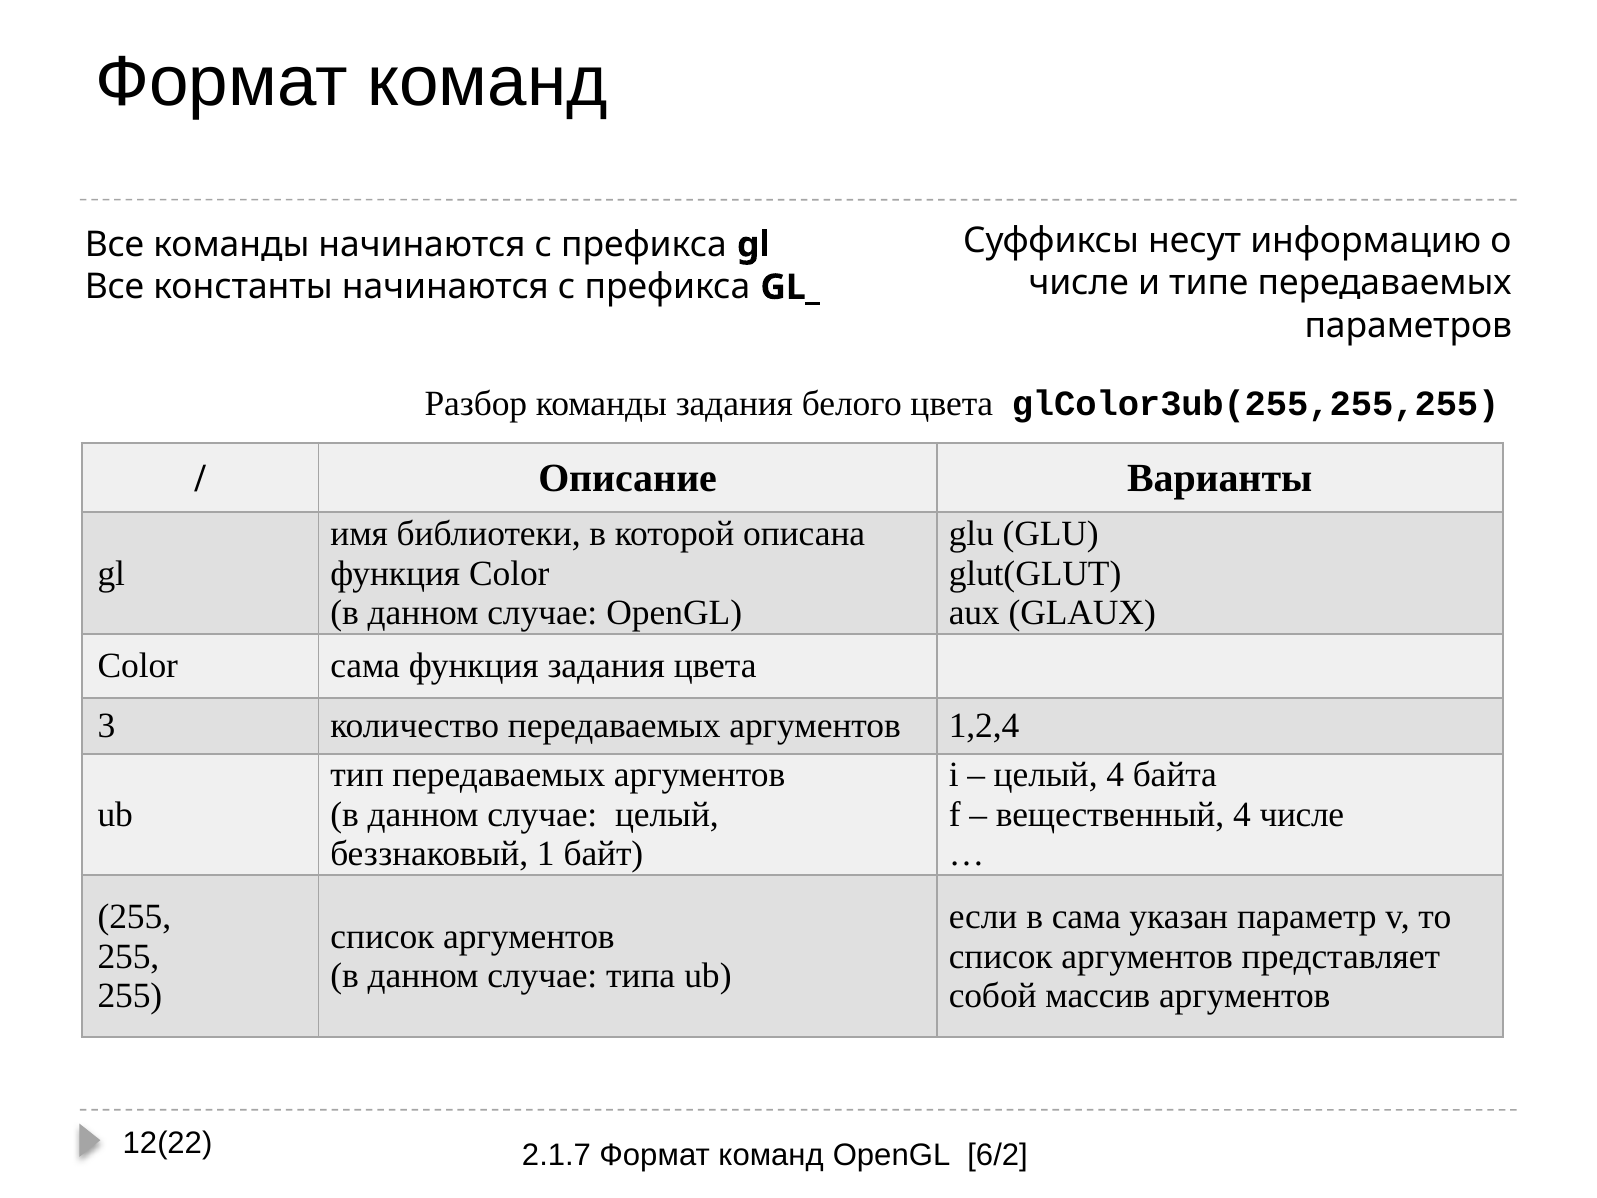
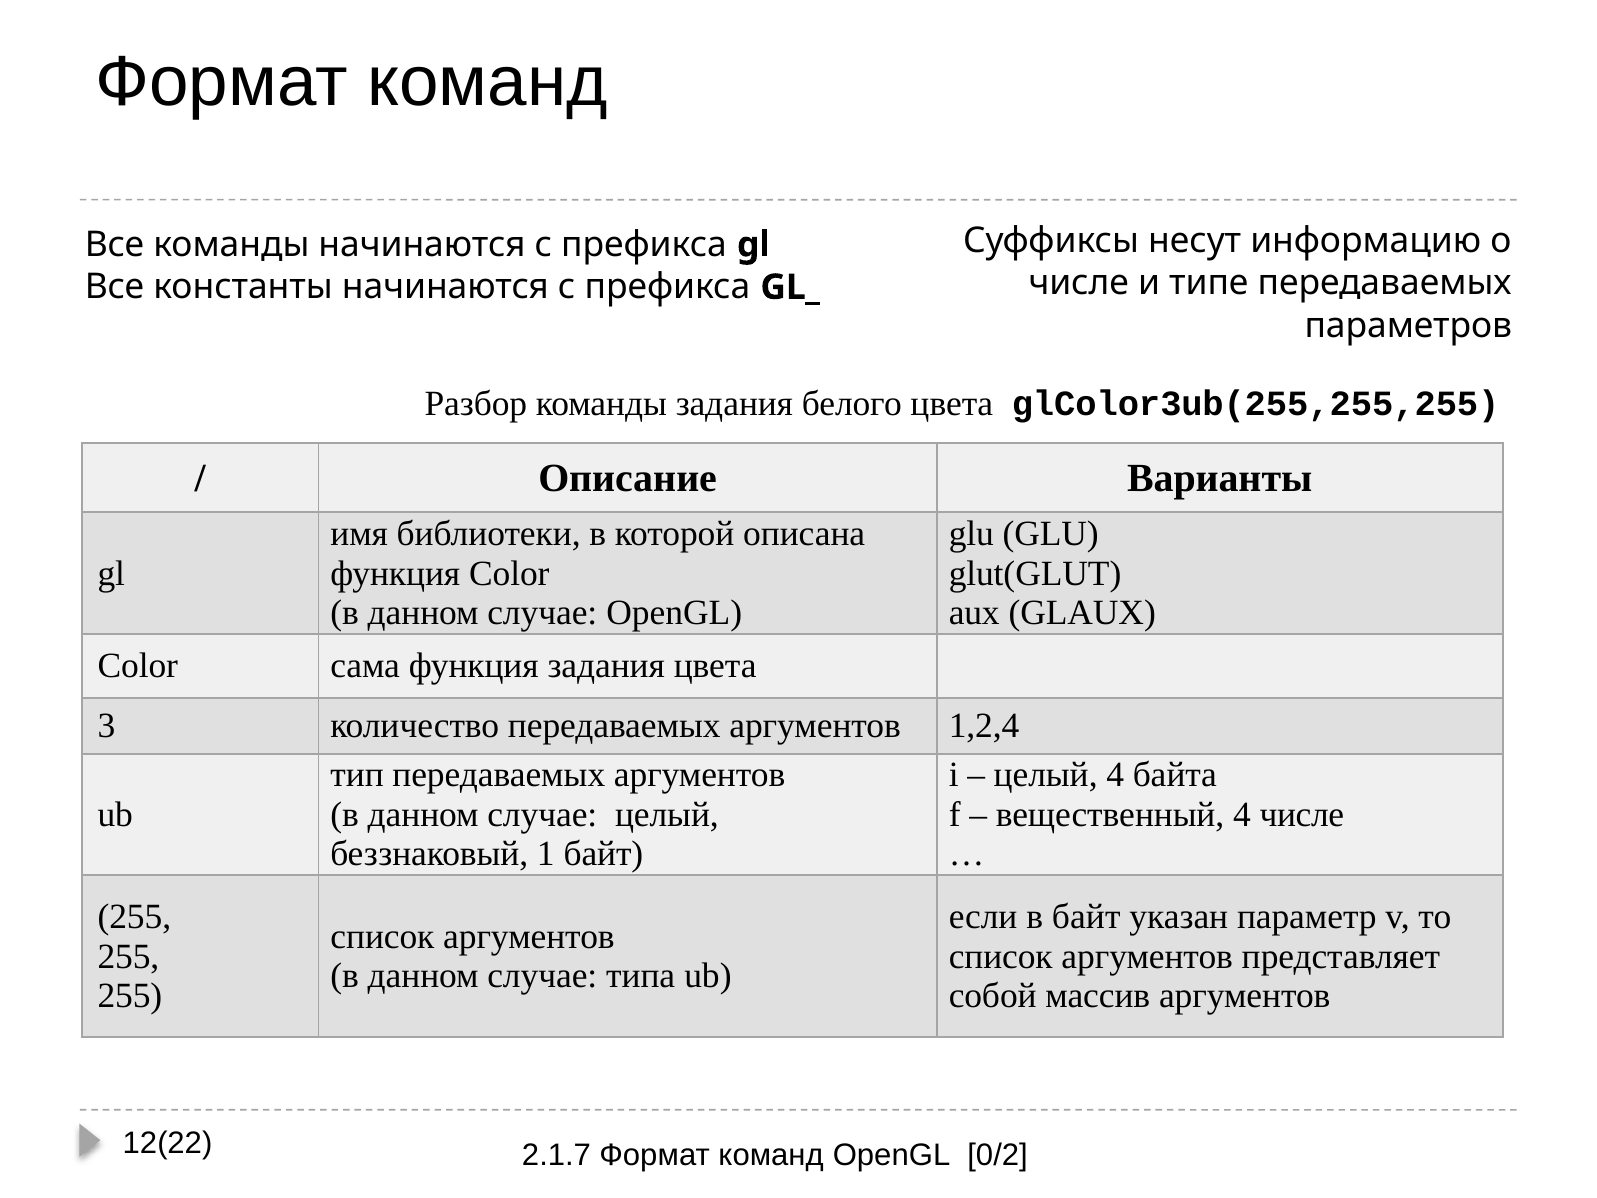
в сама: сама -> байт
6/2: 6/2 -> 0/2
